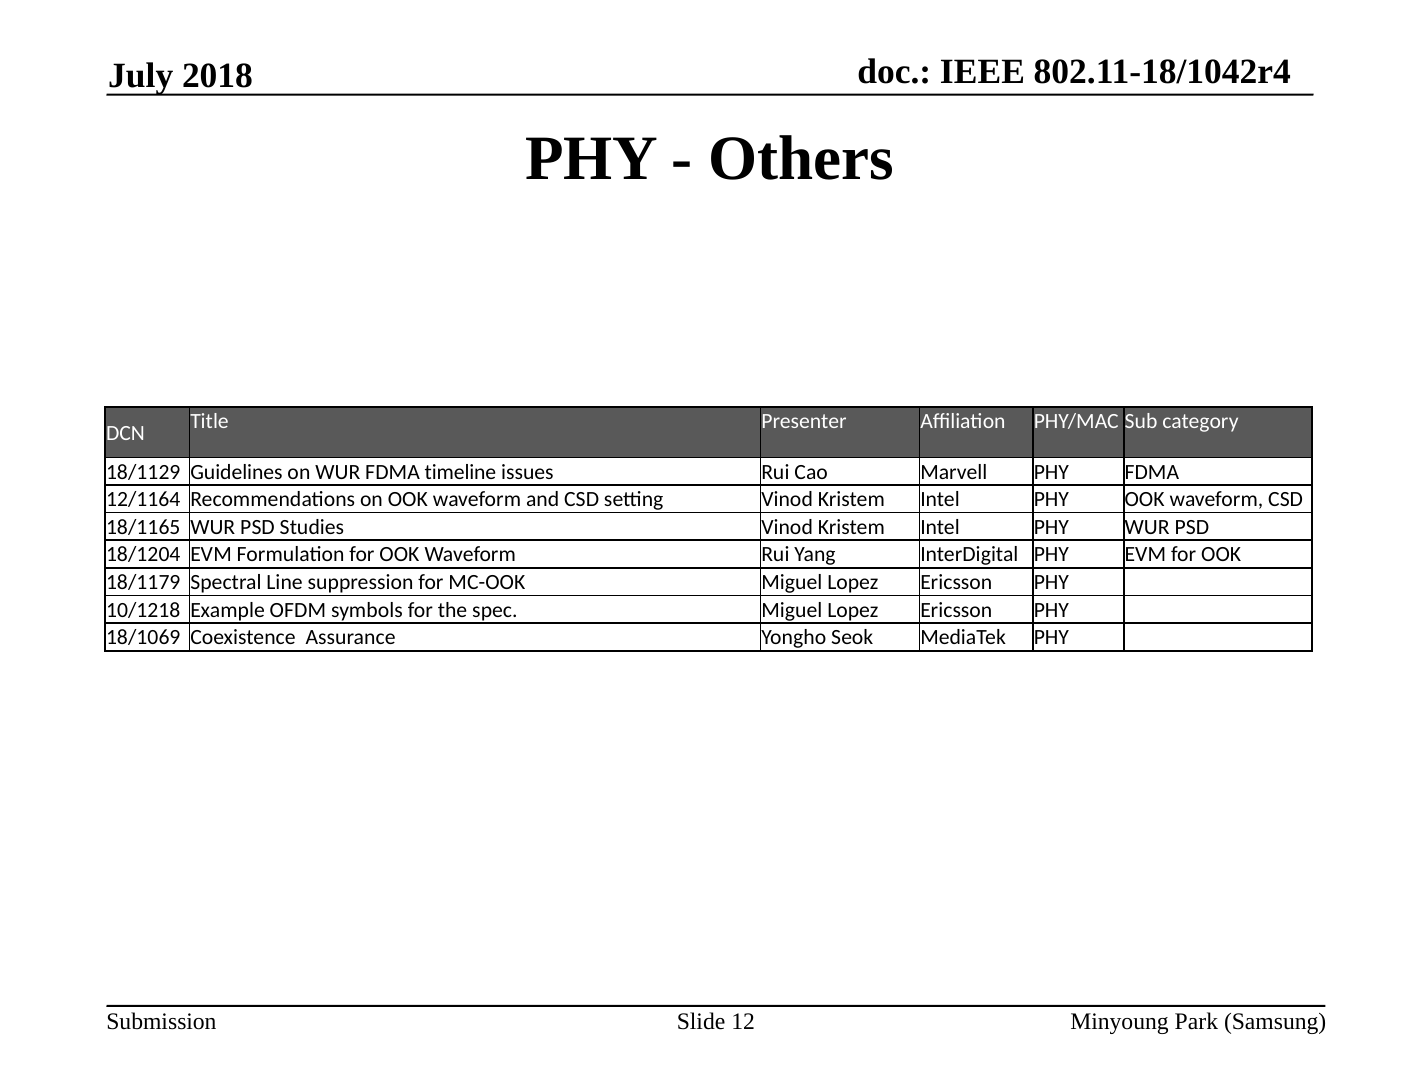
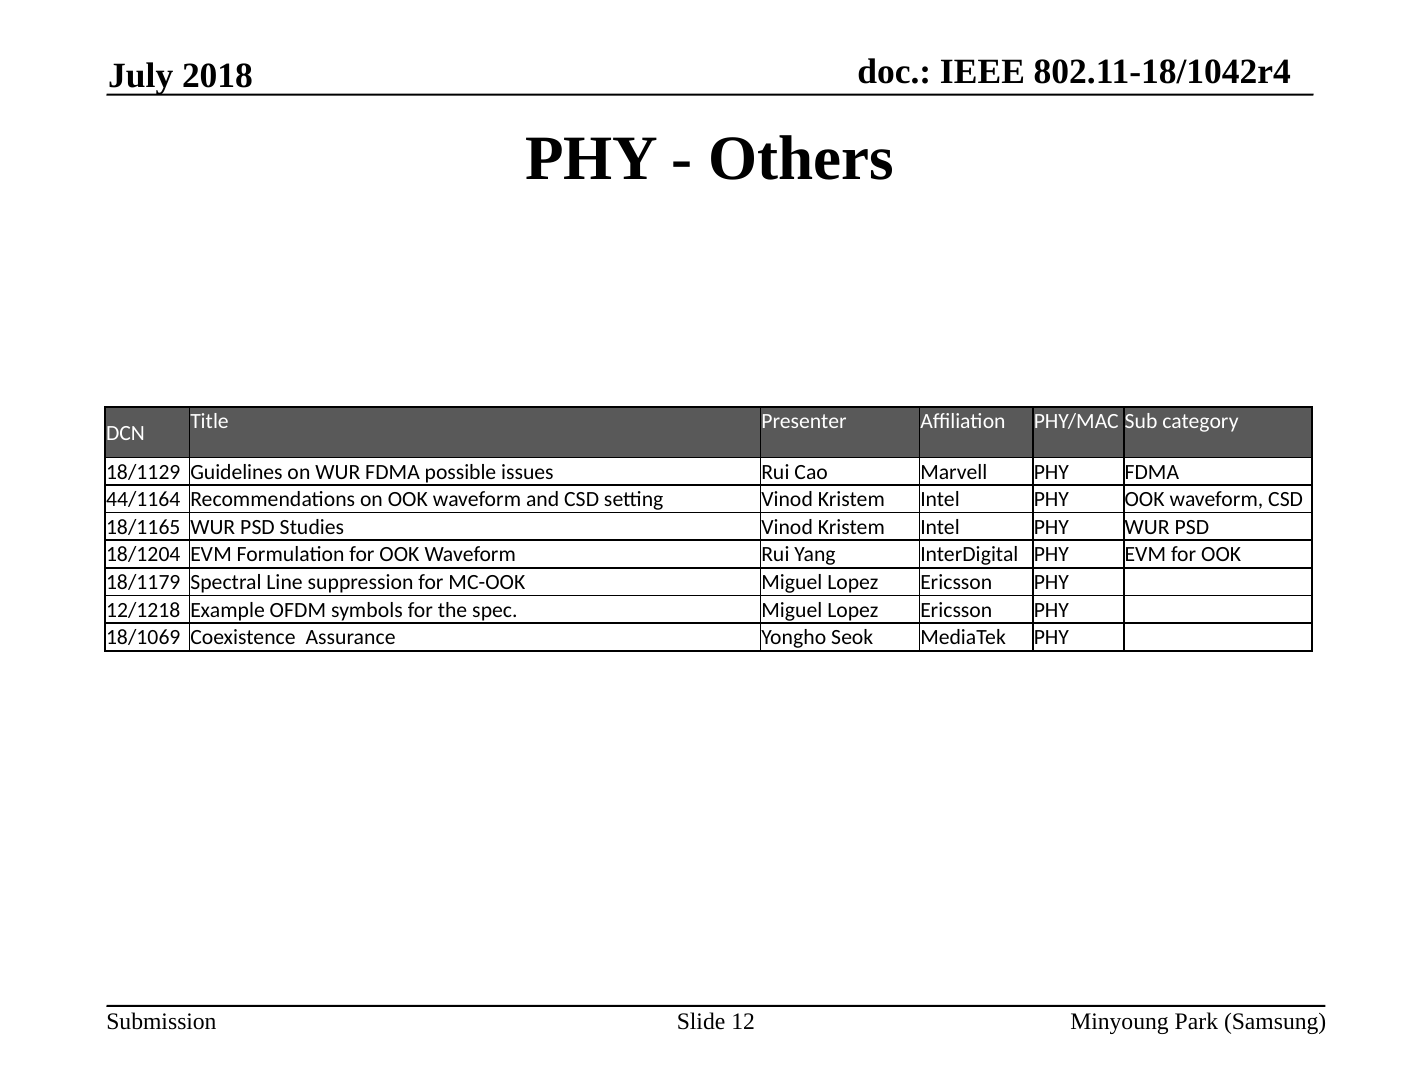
timeline: timeline -> possible
12/1164: 12/1164 -> 44/1164
10/1218: 10/1218 -> 12/1218
